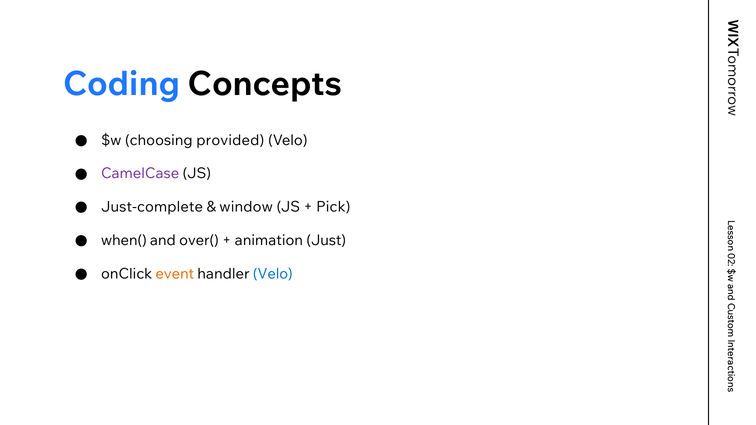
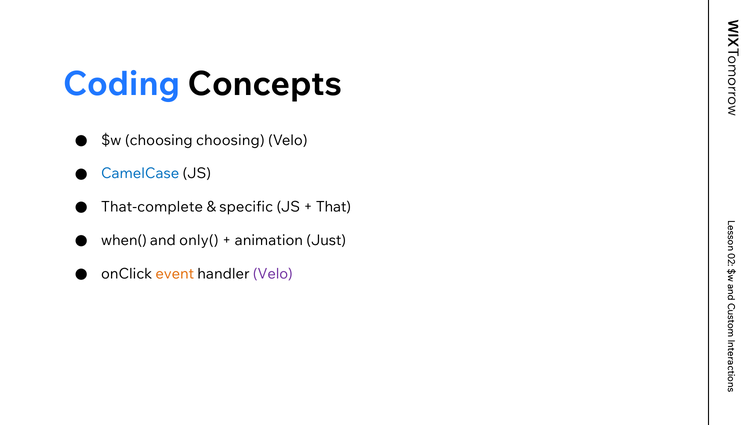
choosing provided: provided -> choosing
CamelCase colour: purple -> blue
Just-complete: Just-complete -> That-complete
window: window -> specific
Pick: Pick -> That
over(: over( -> only(
Velo at (273, 274) colour: blue -> purple
